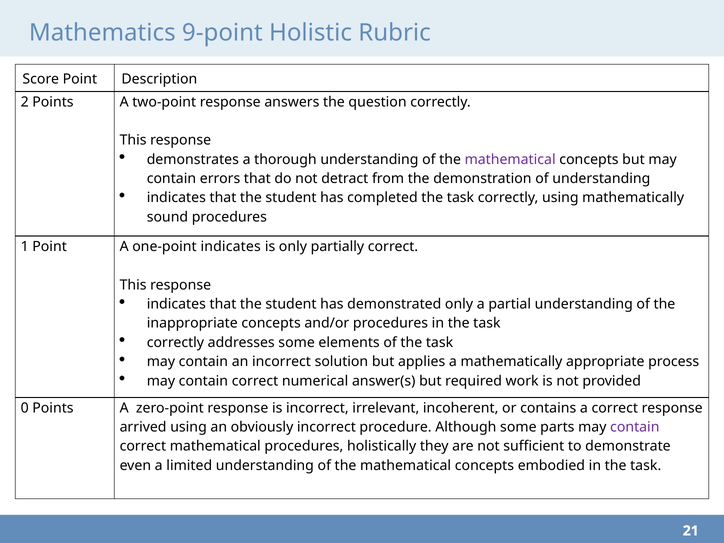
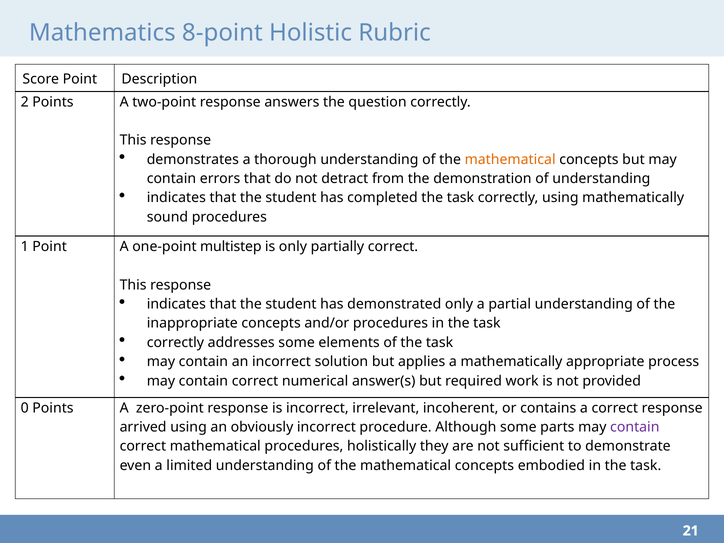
9-point: 9-point -> 8-point
mathematical at (510, 159) colour: purple -> orange
one-point indicates: indicates -> multistep
